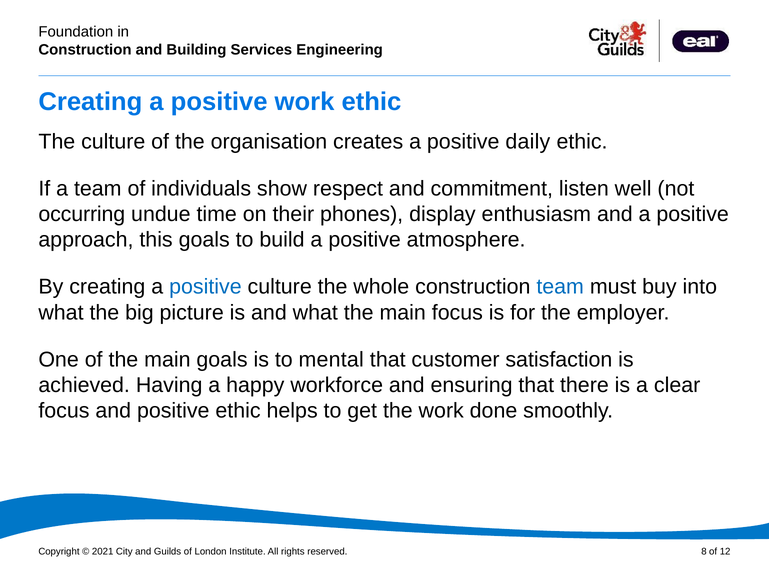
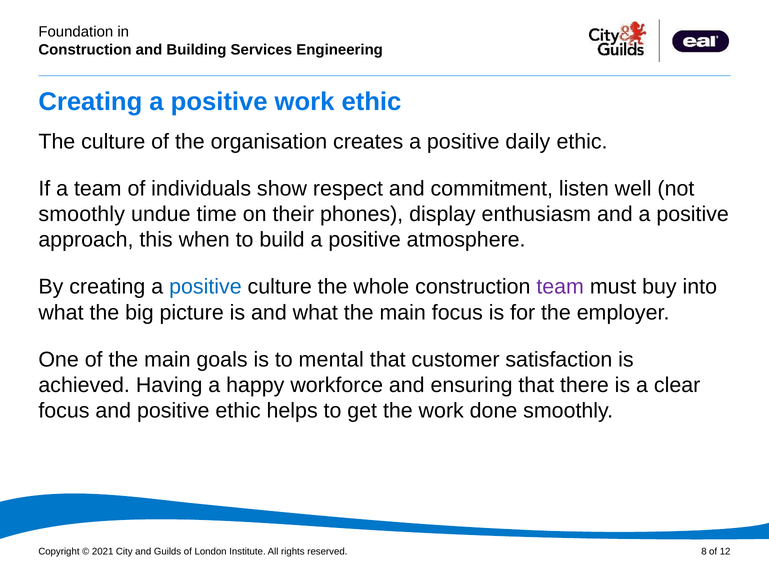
occurring at (82, 214): occurring -> smoothly
this goals: goals -> when
team at (560, 287) colour: blue -> purple
